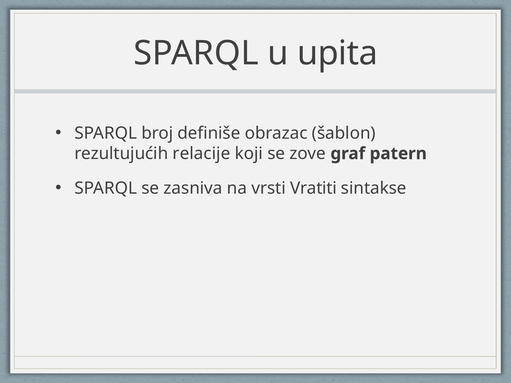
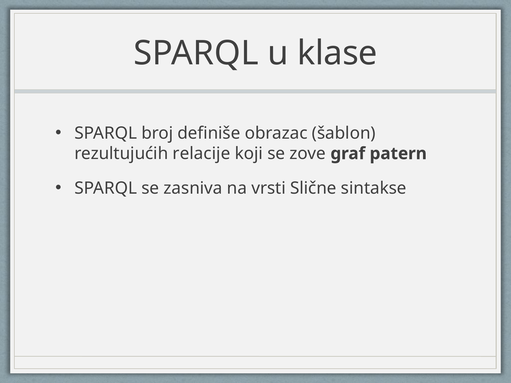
upita: upita -> klase
Vratiti: Vratiti -> Slične
